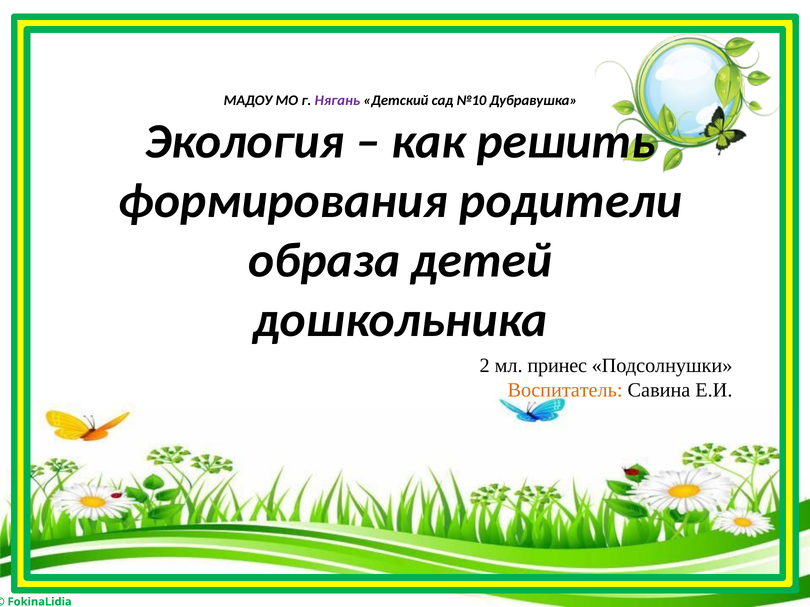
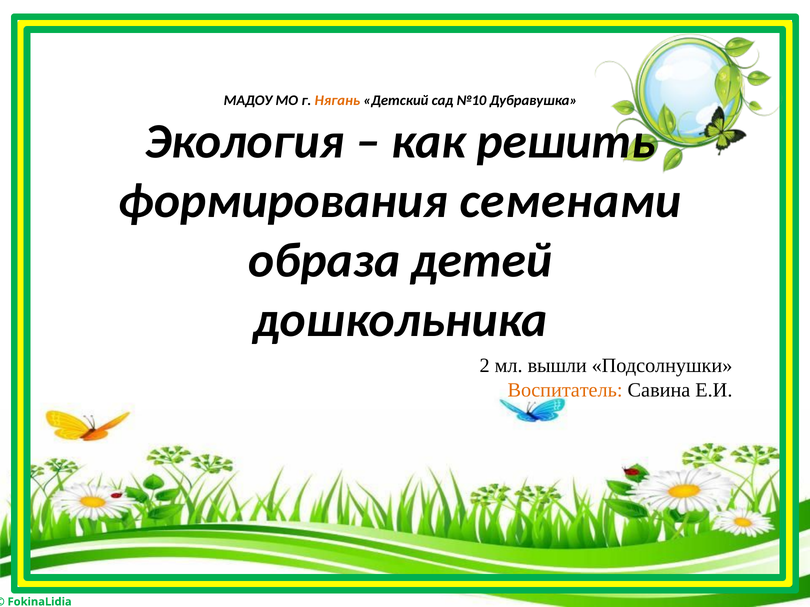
Нягань colour: purple -> orange
родители: родители -> семенами
принес: принес -> вышли
